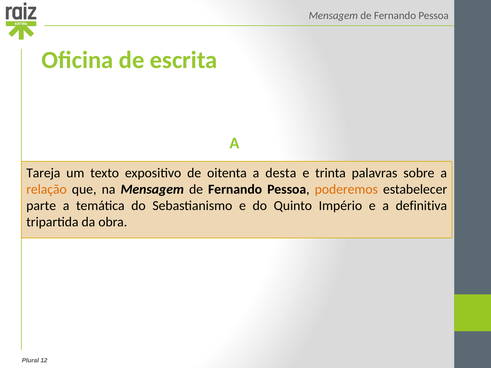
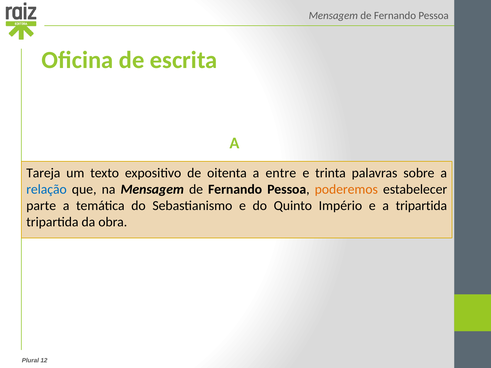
desta: desta -> entre
relação colour: orange -> blue
a definitiva: definitiva -> tripartida
